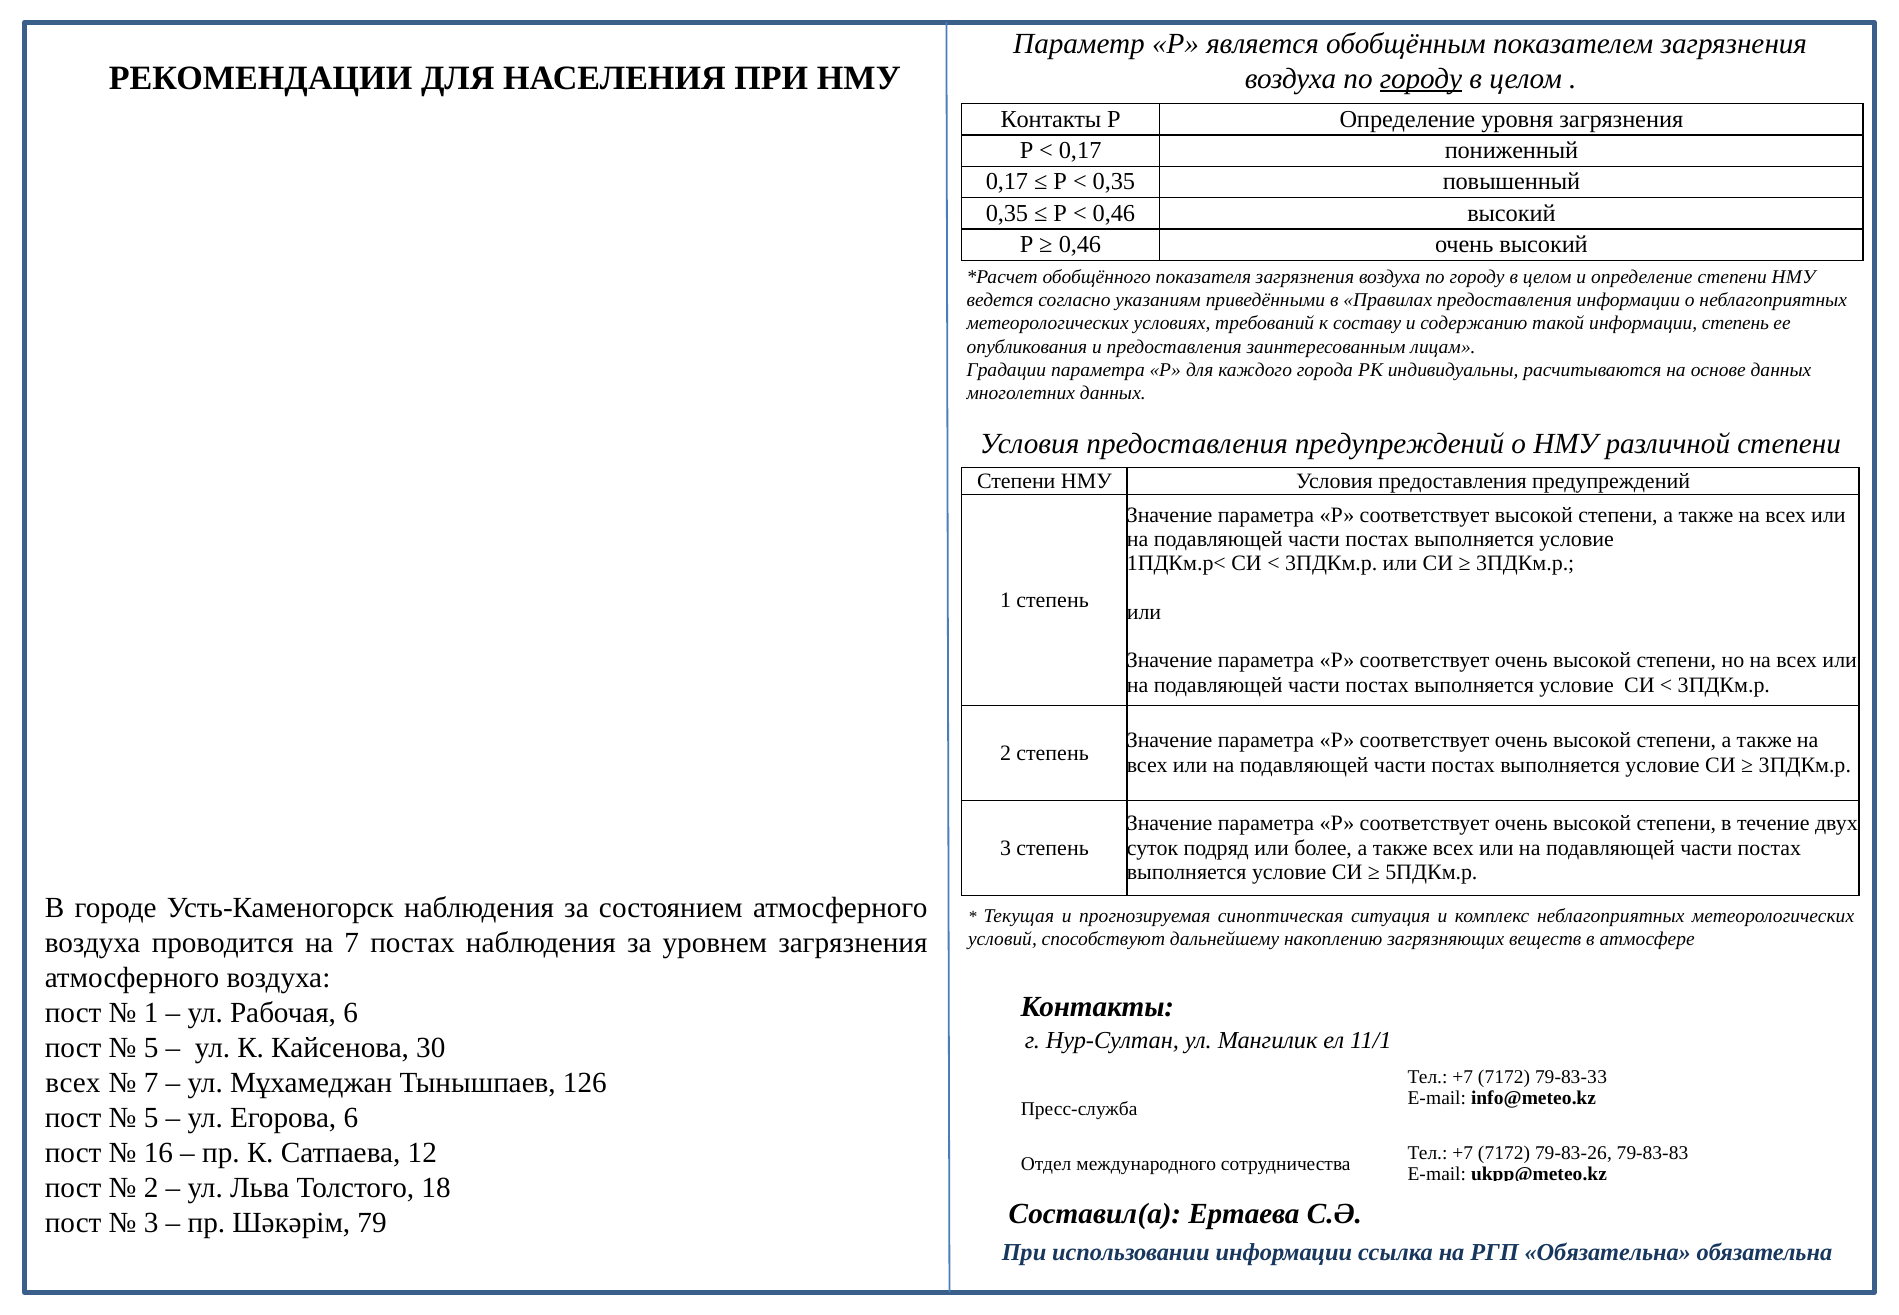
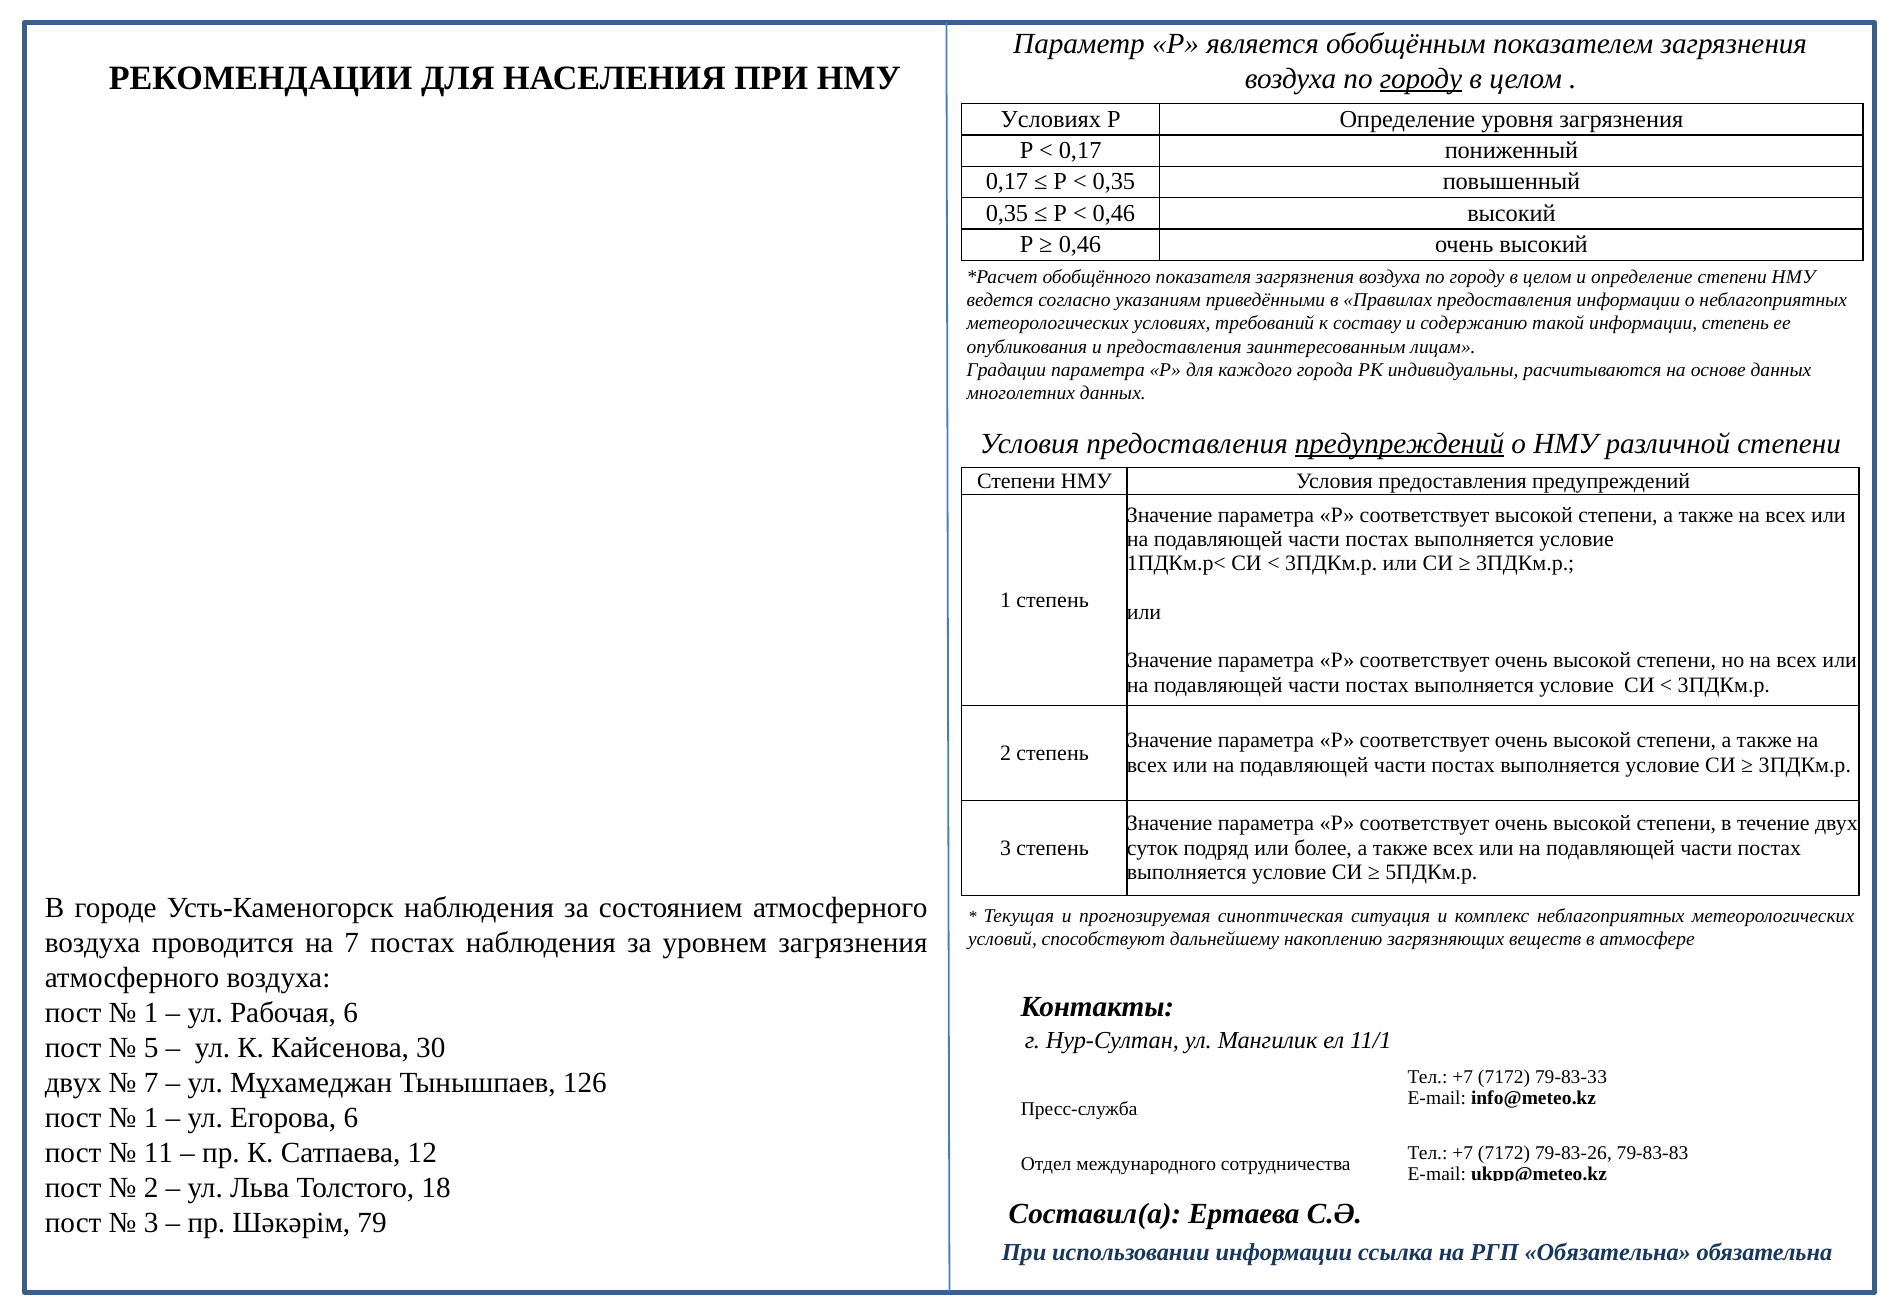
Контакты at (1051, 119): Контакты -> Условиях
предупреждений at (1400, 443) underline: none -> present
всех at (73, 1083): всех -> двух
5 at (151, 1118): 5 -> 1
16: 16 -> 11
